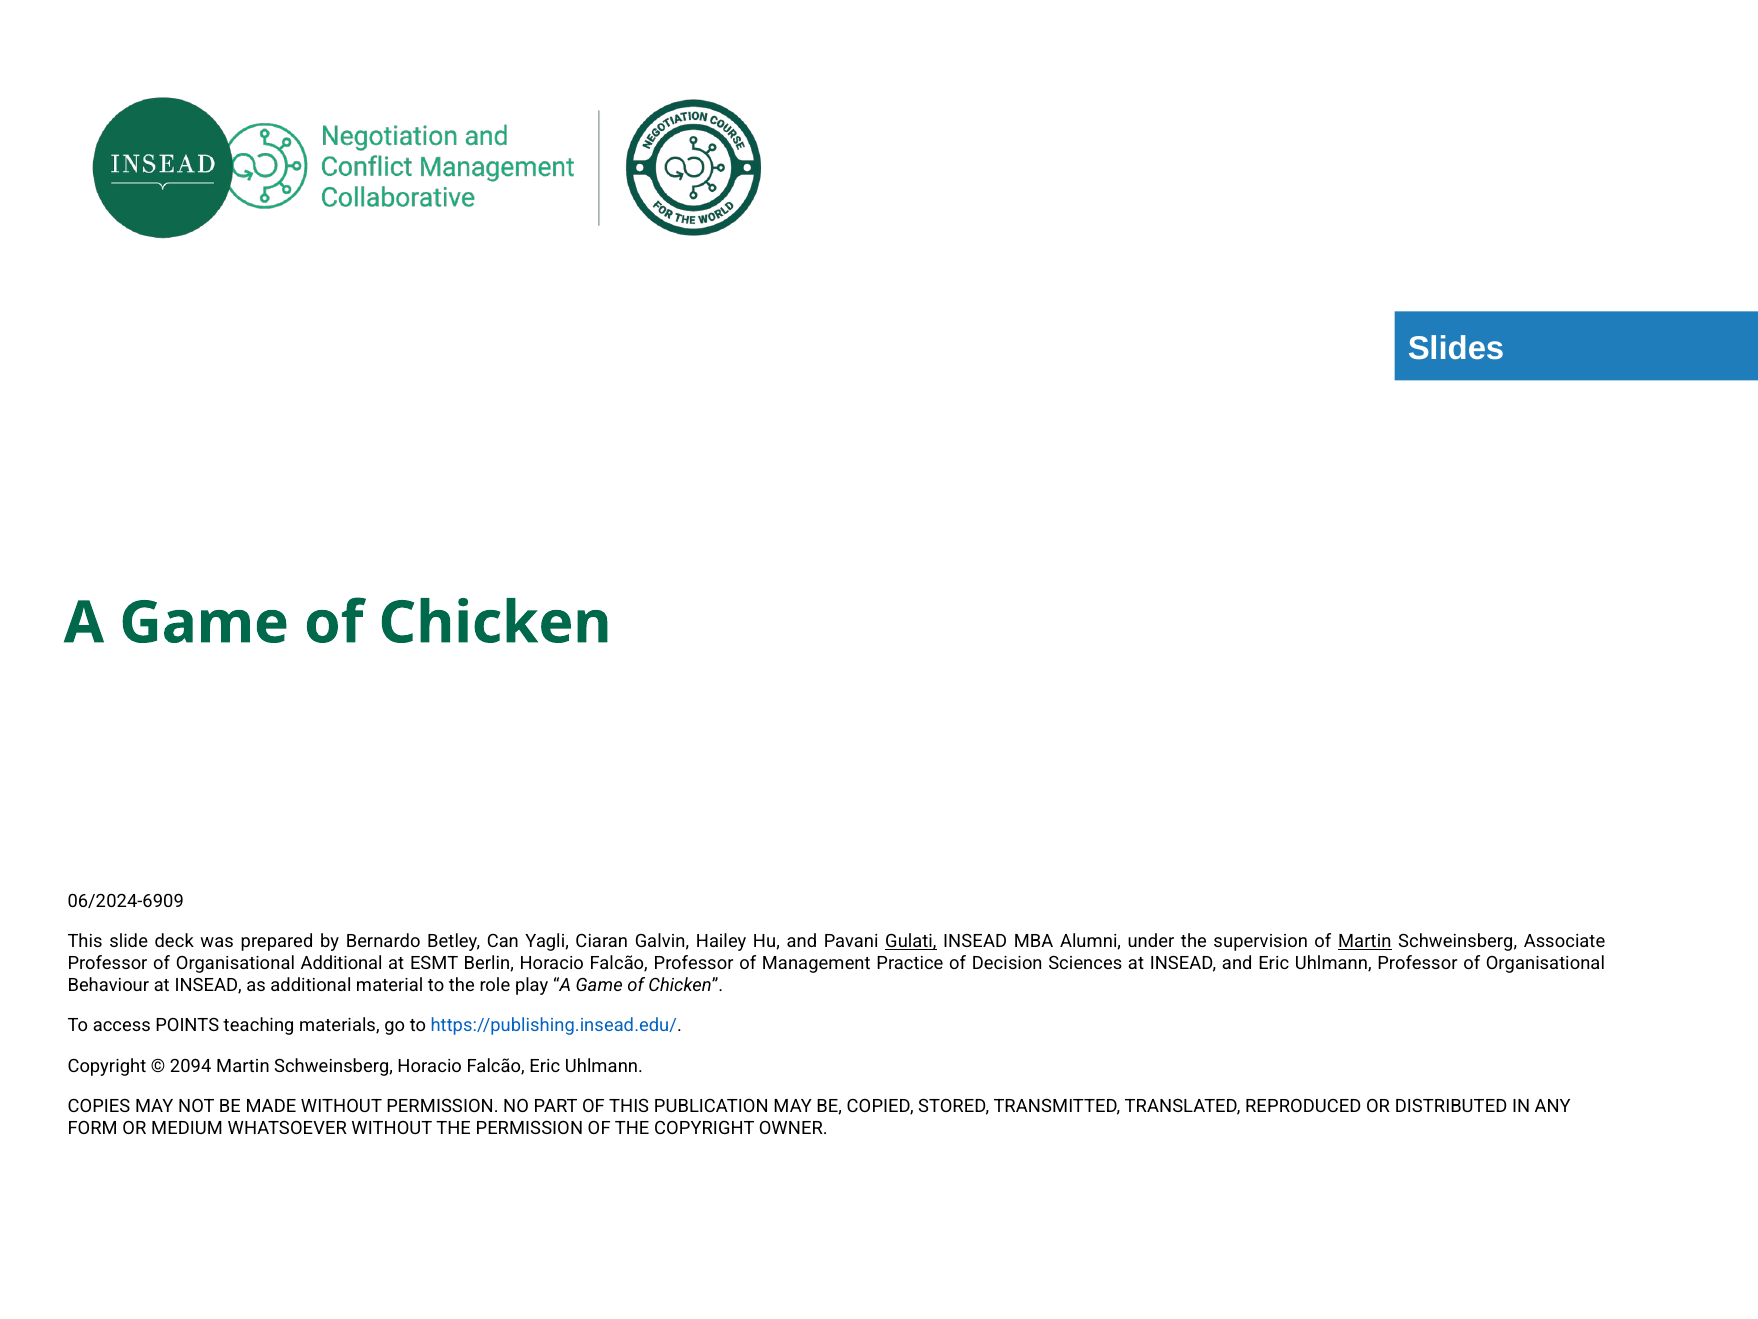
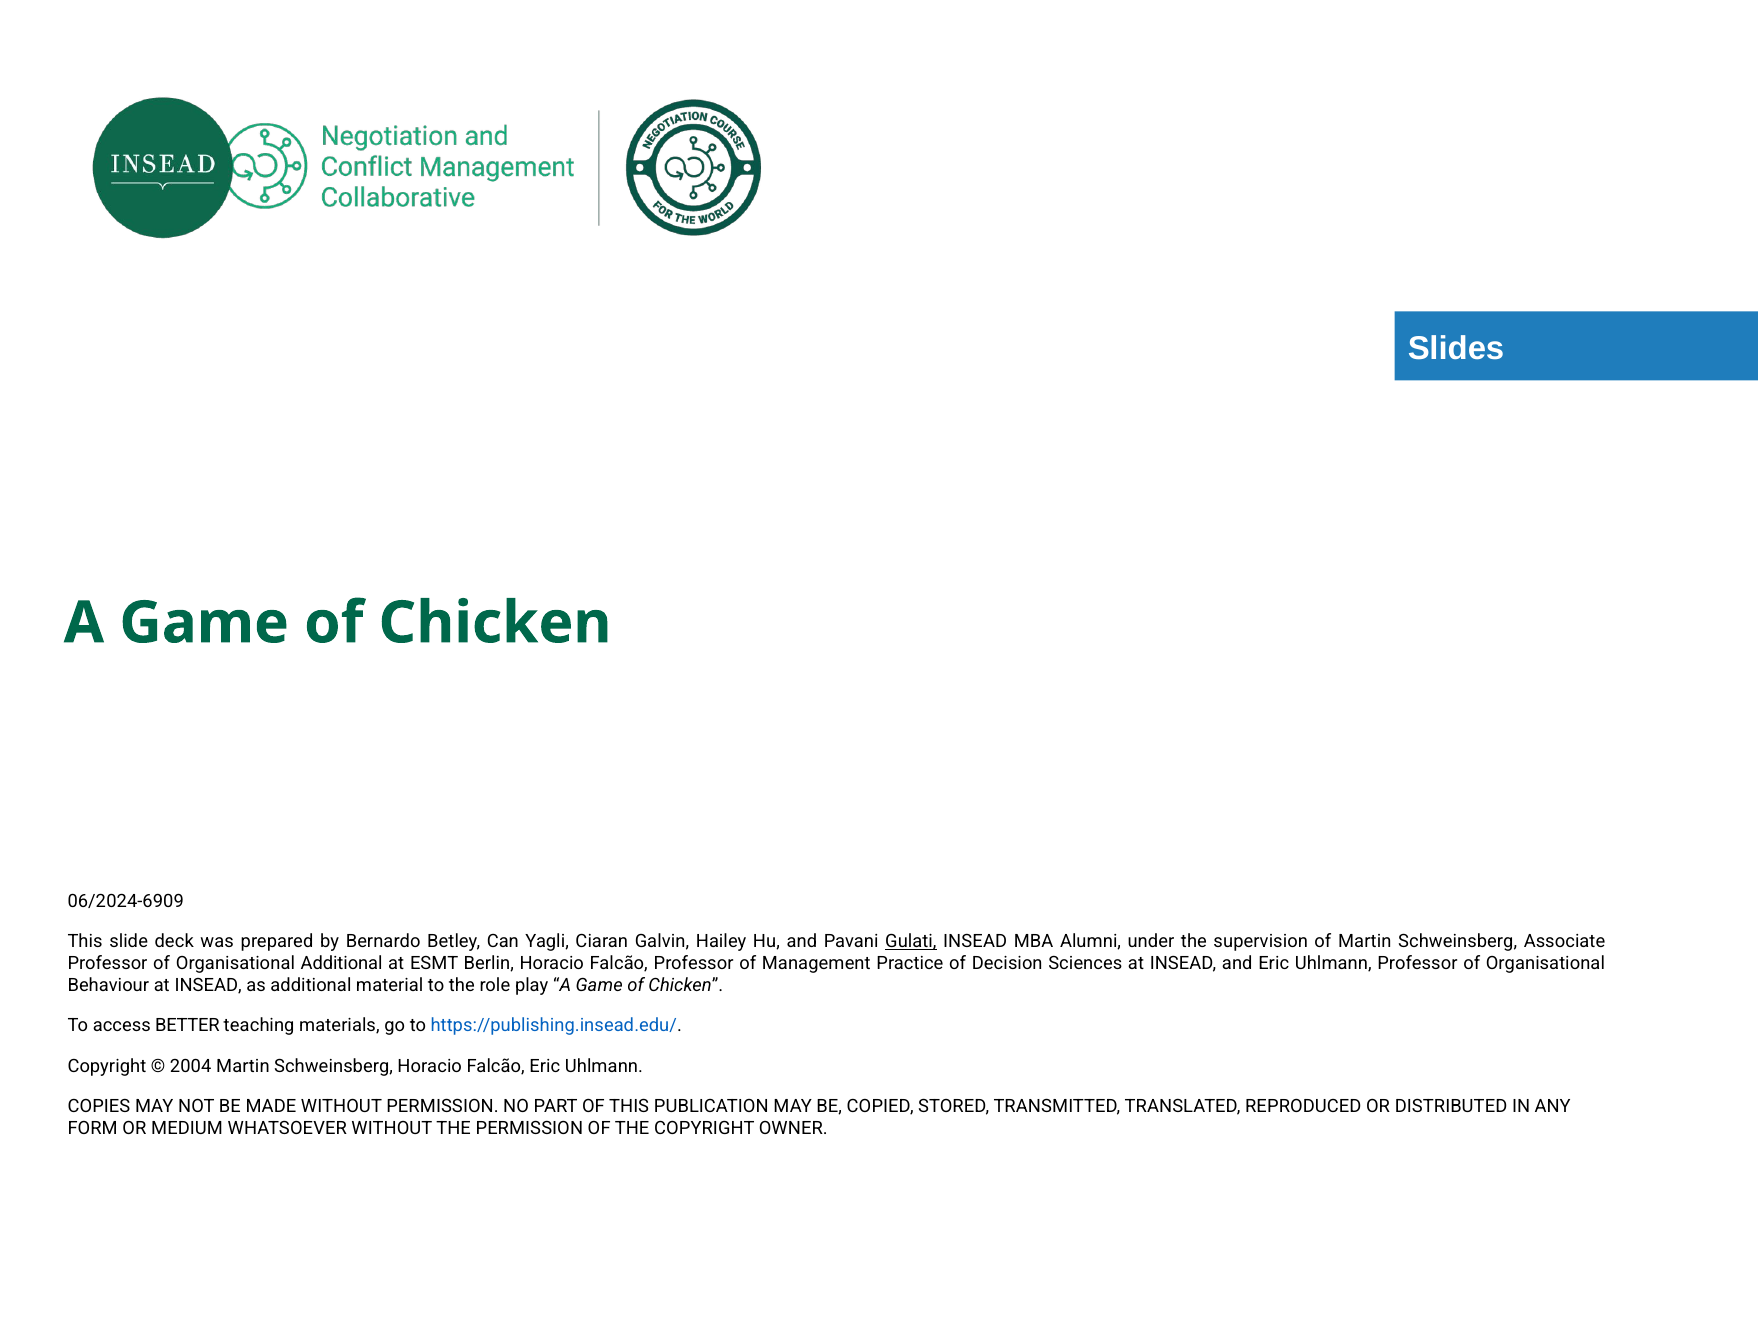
Martin at (1365, 941) underline: present -> none
POINTS: POINTS -> BETTER
2094: 2094 -> 2004
